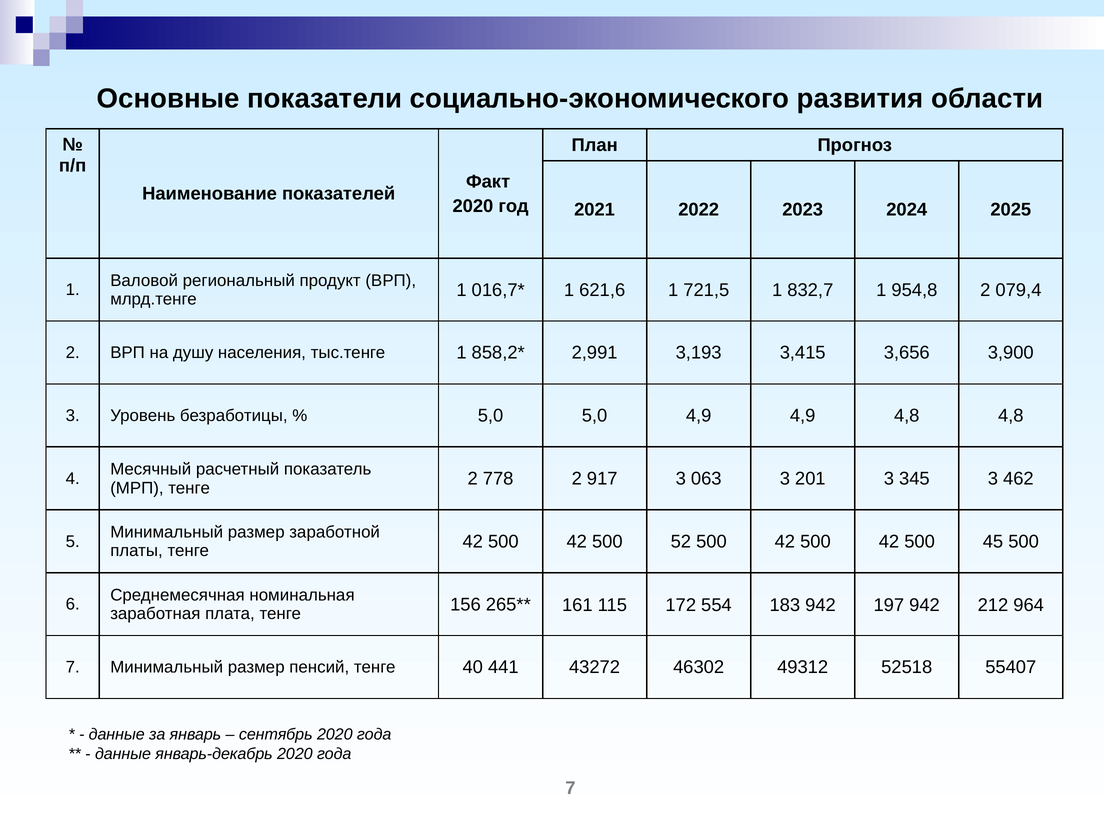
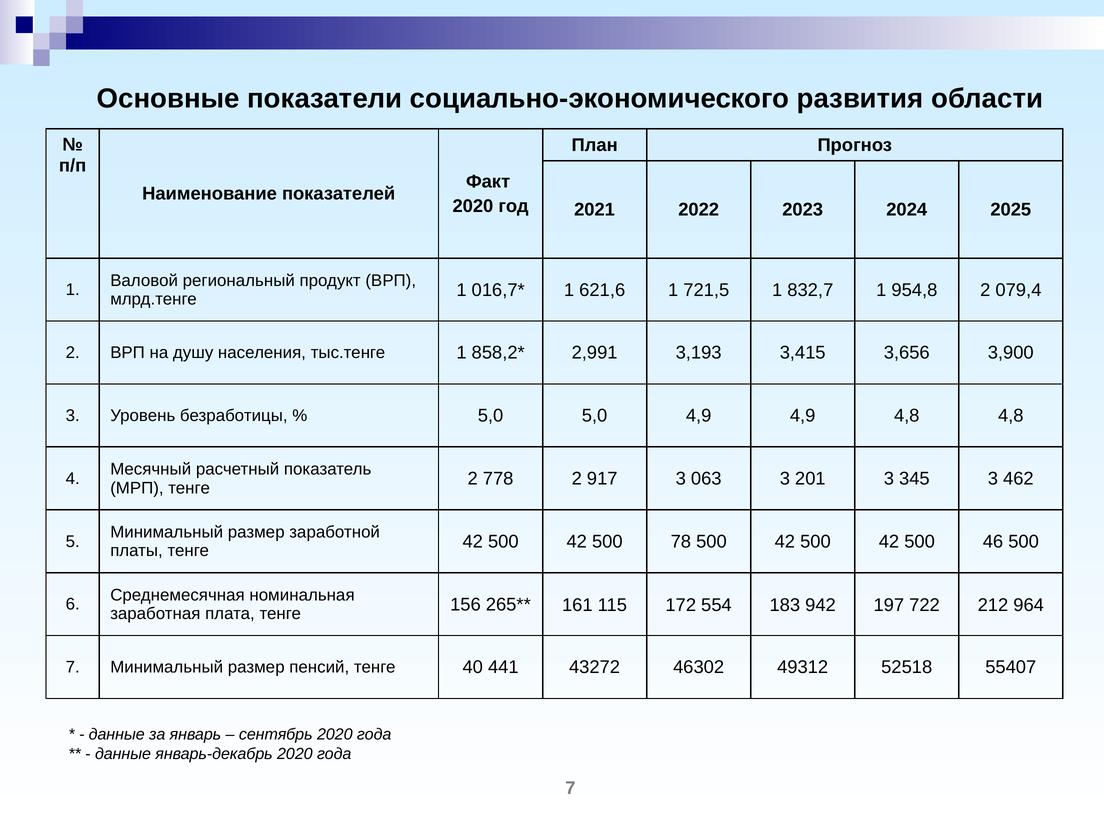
52: 52 -> 78
45: 45 -> 46
197 942: 942 -> 722
